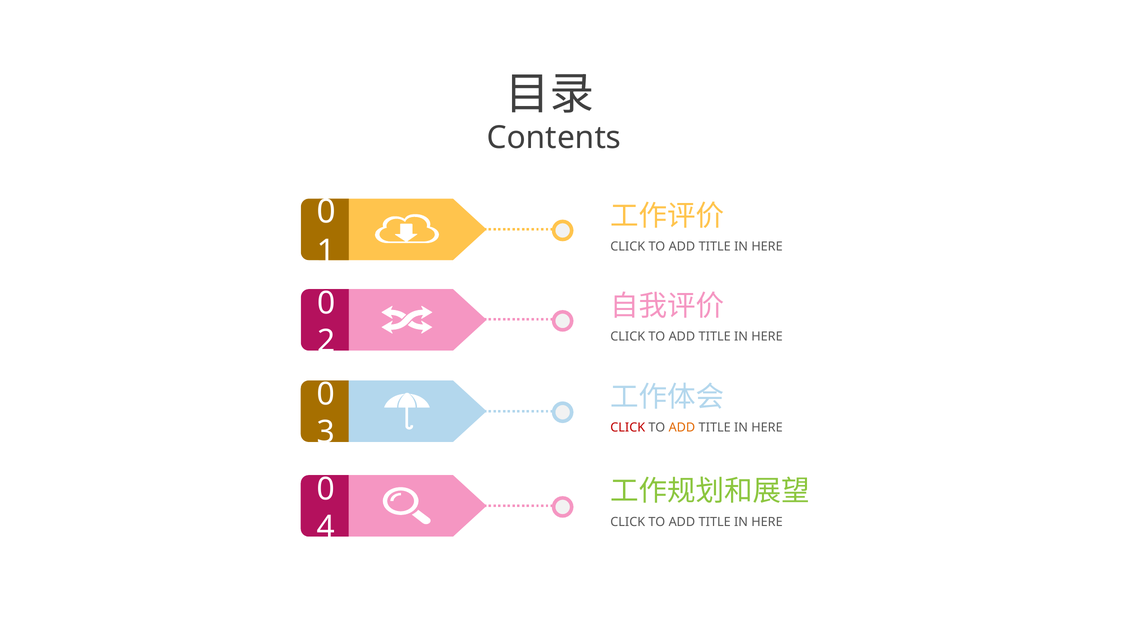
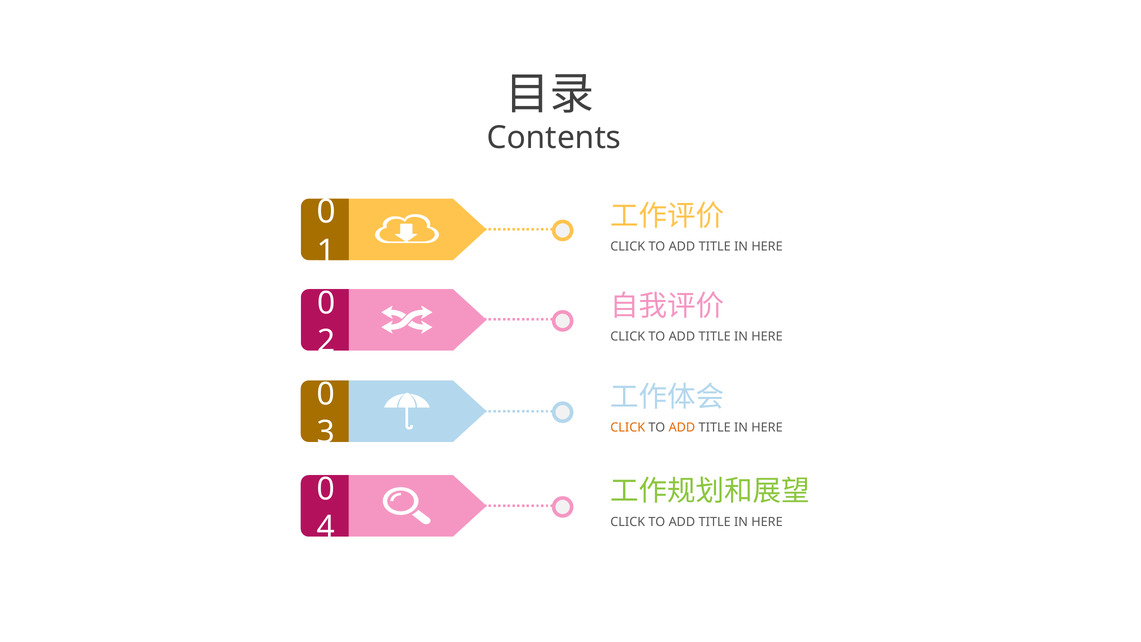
CLICK at (628, 428) colour: red -> orange
